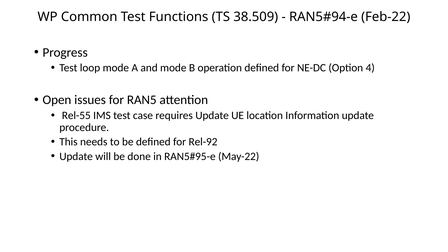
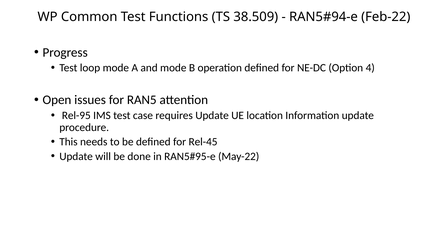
Rel-55: Rel-55 -> Rel-95
Rel-92: Rel-92 -> Rel-45
